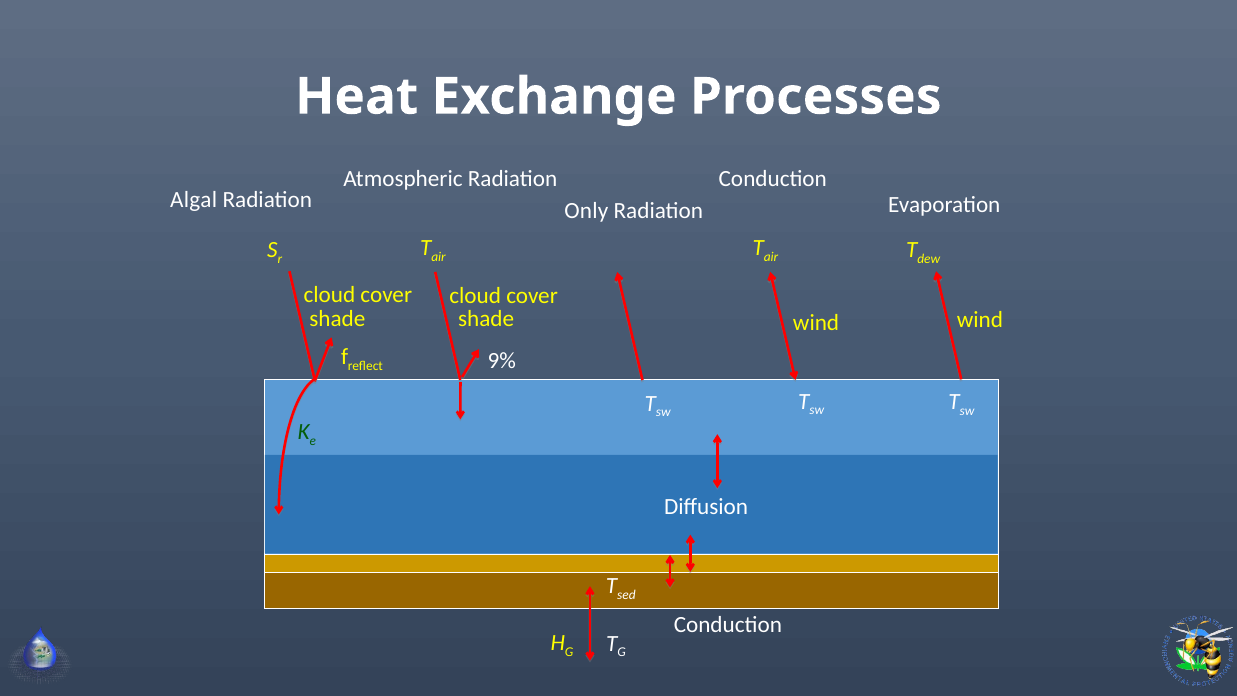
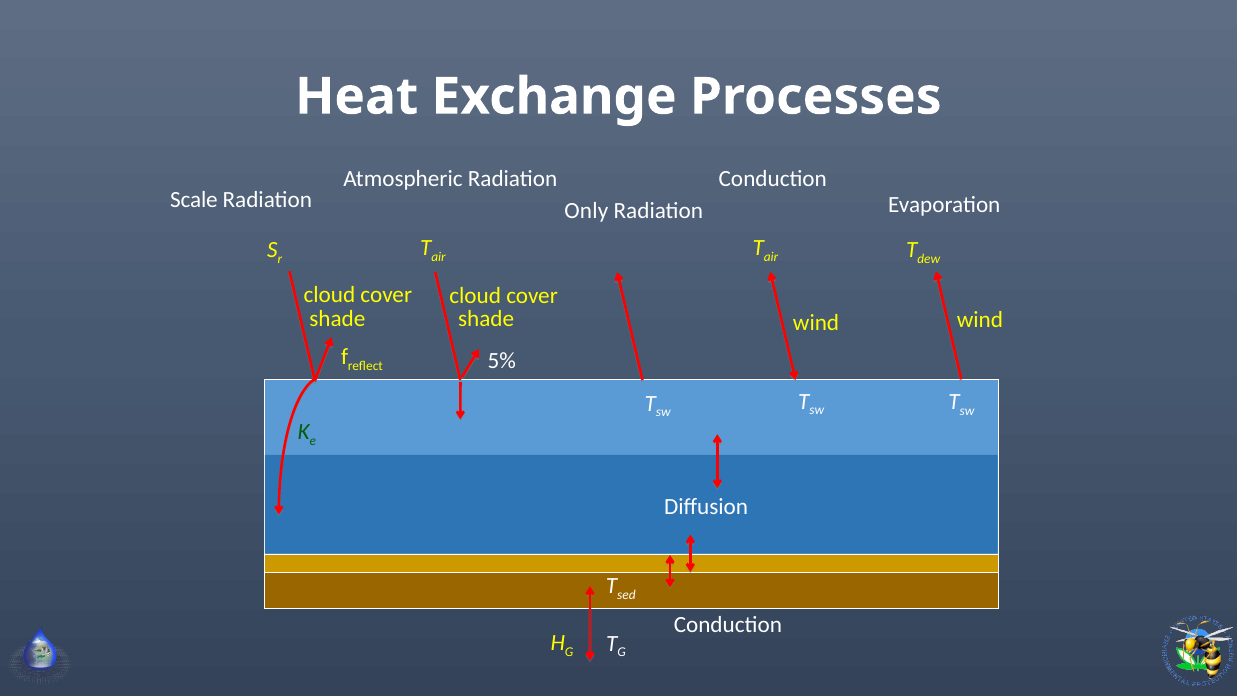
Algal: Algal -> Scale
9%: 9% -> 5%
